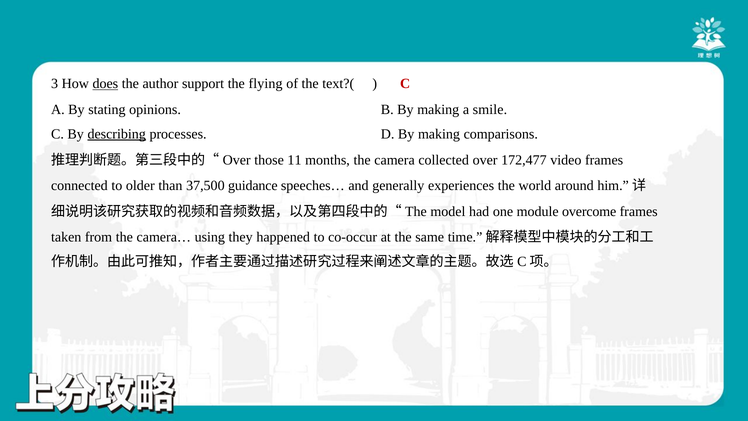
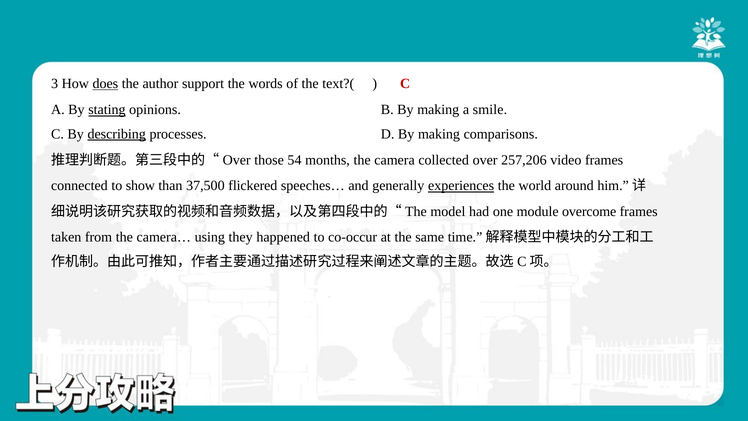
flying: flying -> words
stating underline: none -> present
11: 11 -> 54
172,477: 172,477 -> 257,206
older: older -> show
guidance: guidance -> flickered
experiences underline: none -> present
